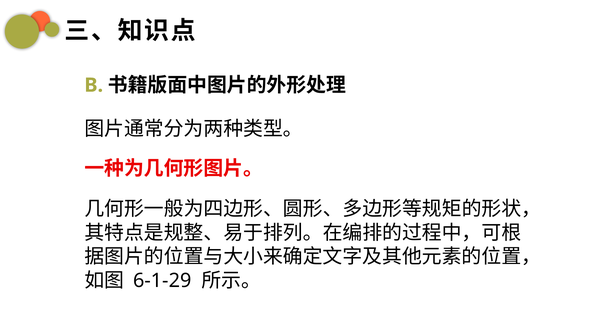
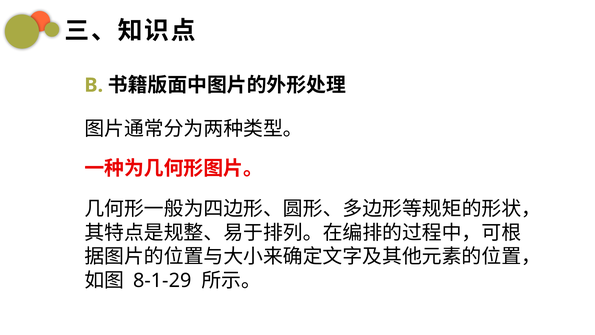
6-1-29: 6-1-29 -> 8-1-29
